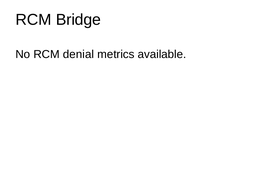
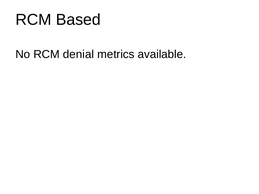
Bridge: Bridge -> Based
